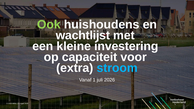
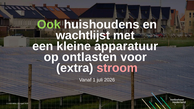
investering: investering -> apparatuur
capaciteit: capaciteit -> ontlasten
stroom colour: light blue -> pink
